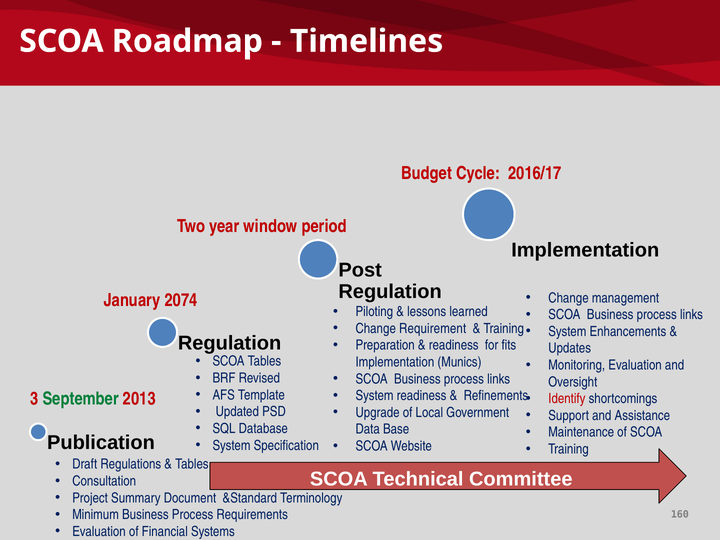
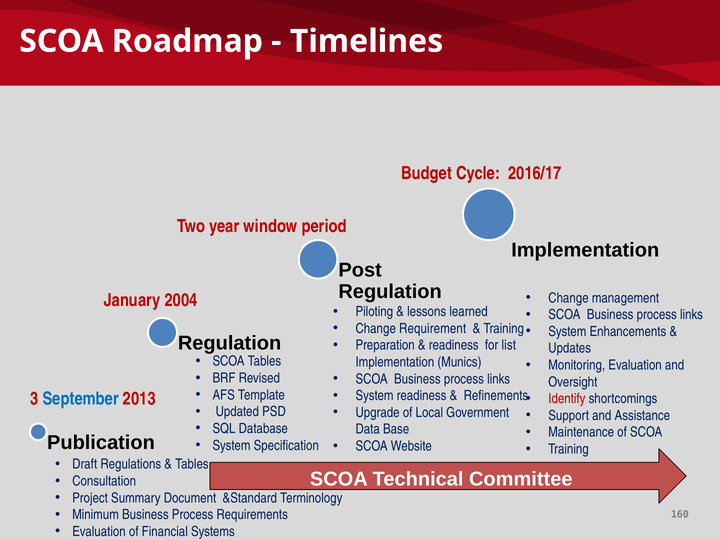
2074: 2074 -> 2004
fits: fits -> list
September colour: green -> blue
